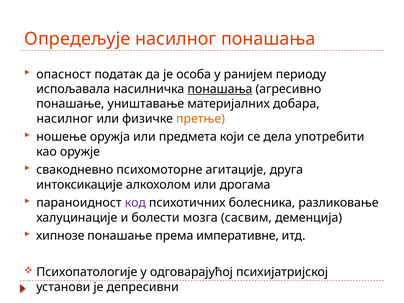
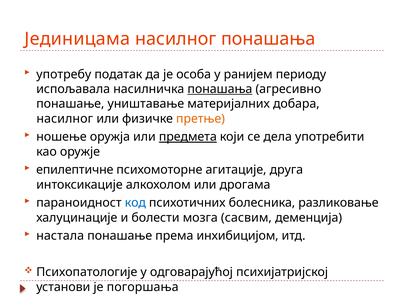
Опредељује: Опредељује -> Јединицама
опасност: опасност -> употребу
предмета underline: none -> present
свакодневно: свакодневно -> епилептичне
код colour: purple -> blue
хипнозе: хипнозе -> настала
императивне: императивне -> инхибицијом
депресивни: депресивни -> погоршања
